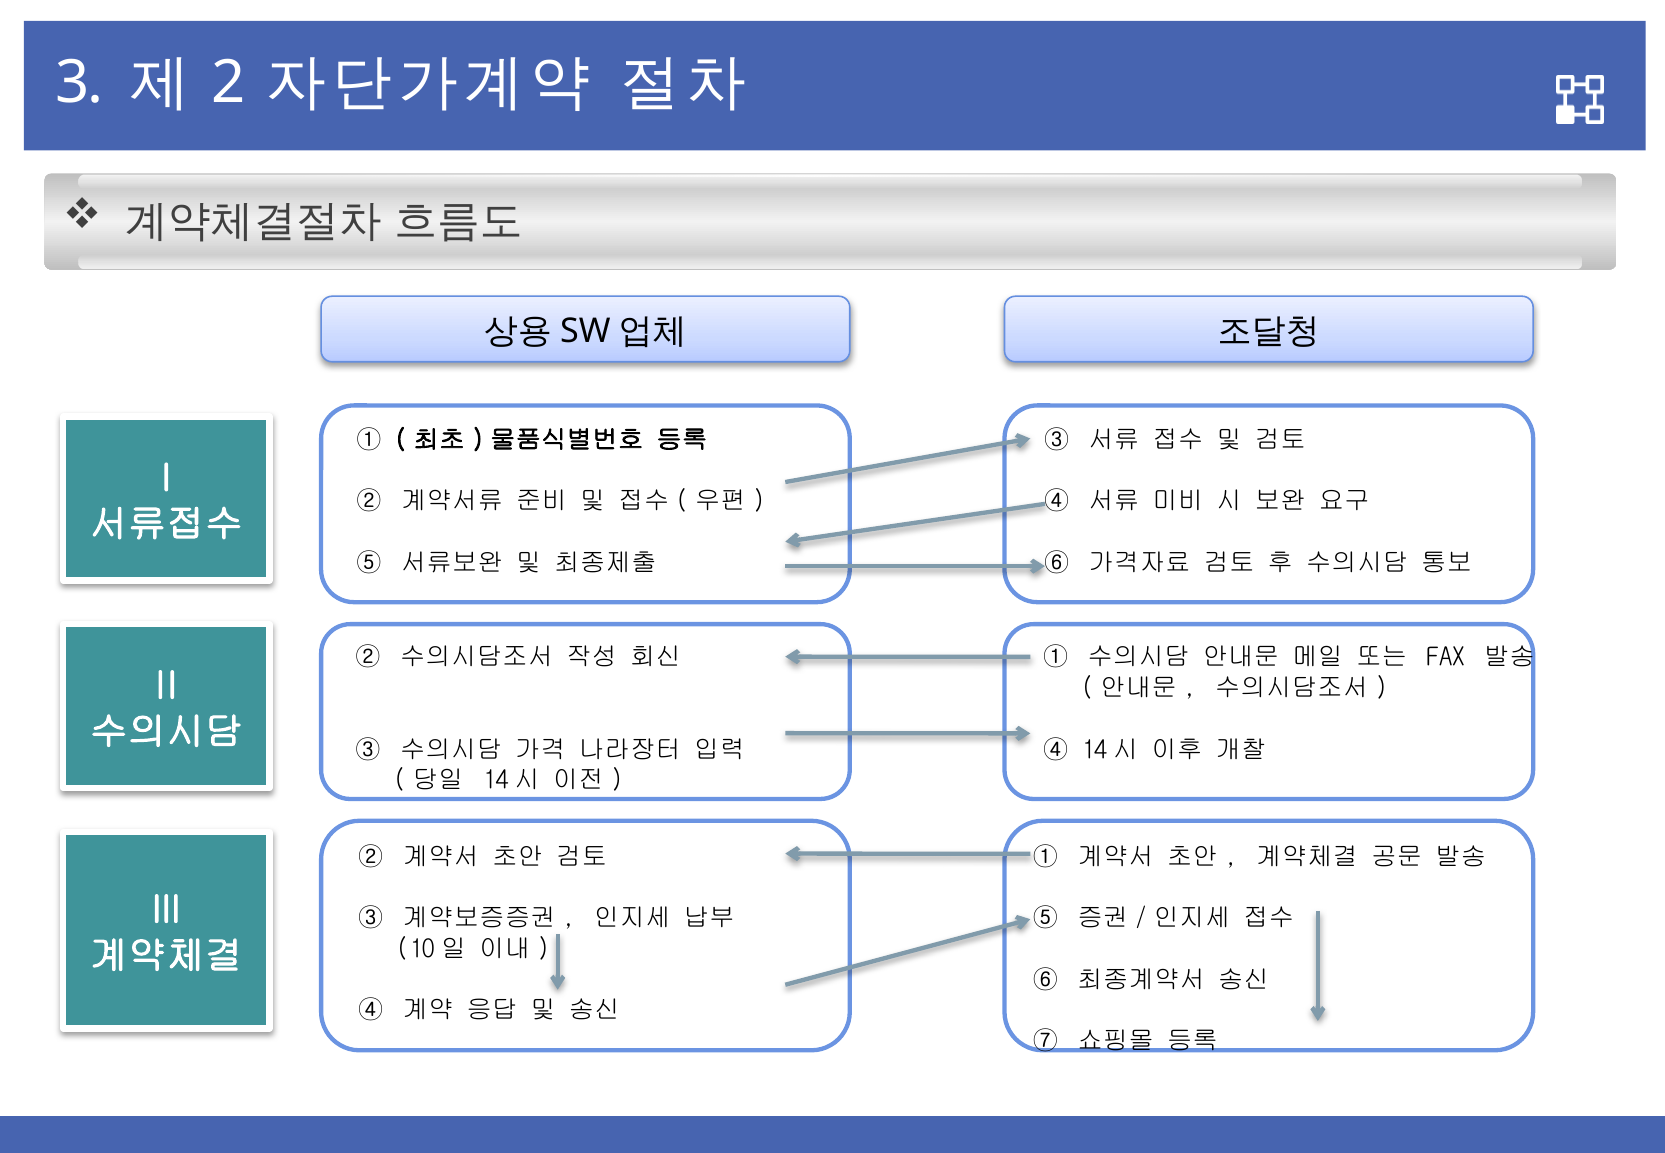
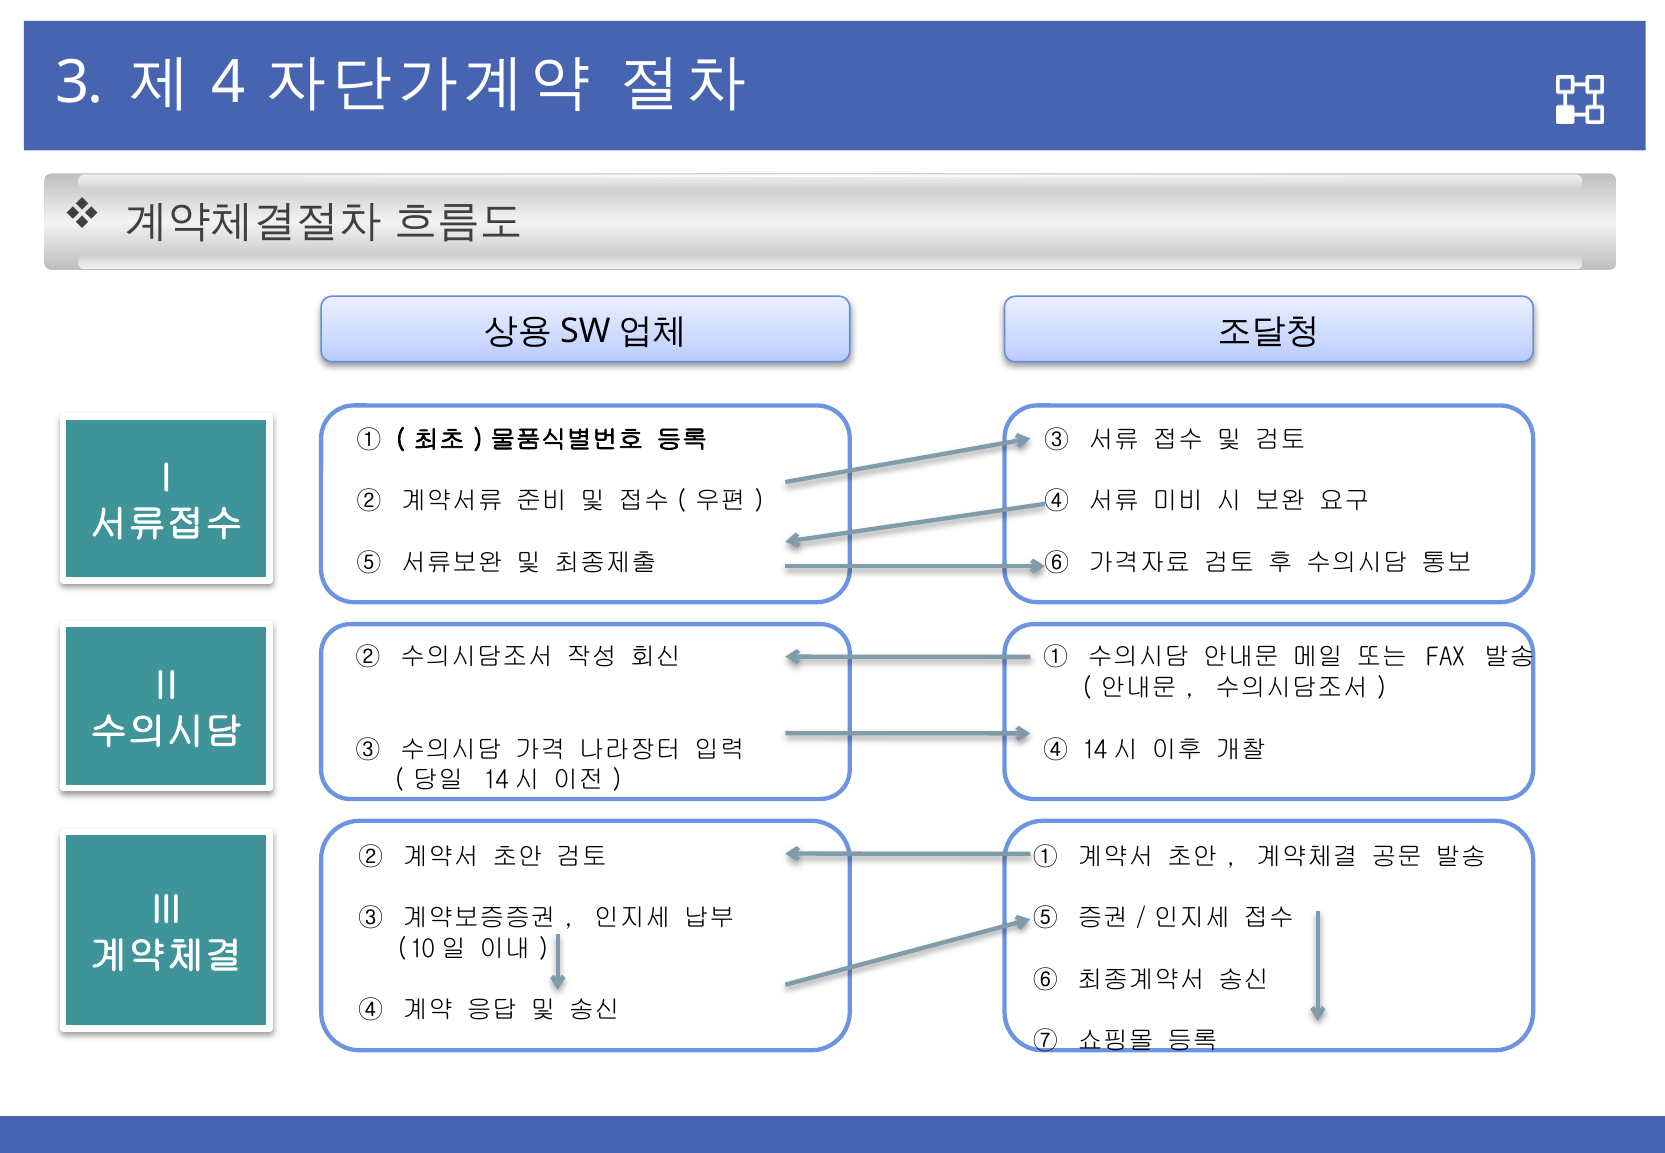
2: 2 -> 4
